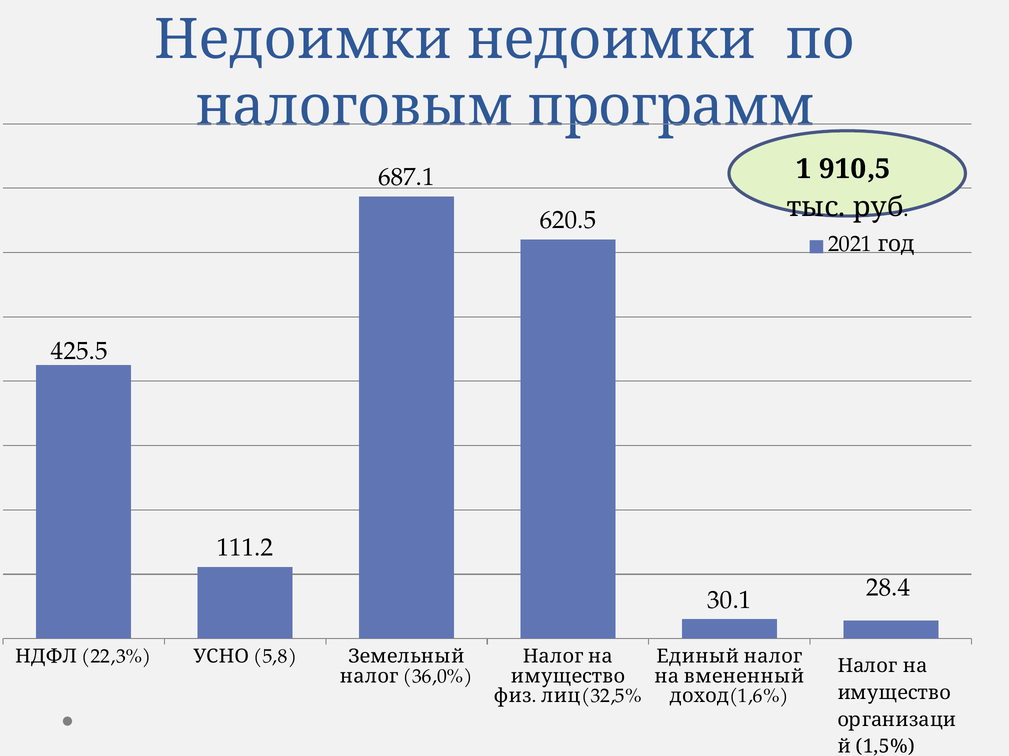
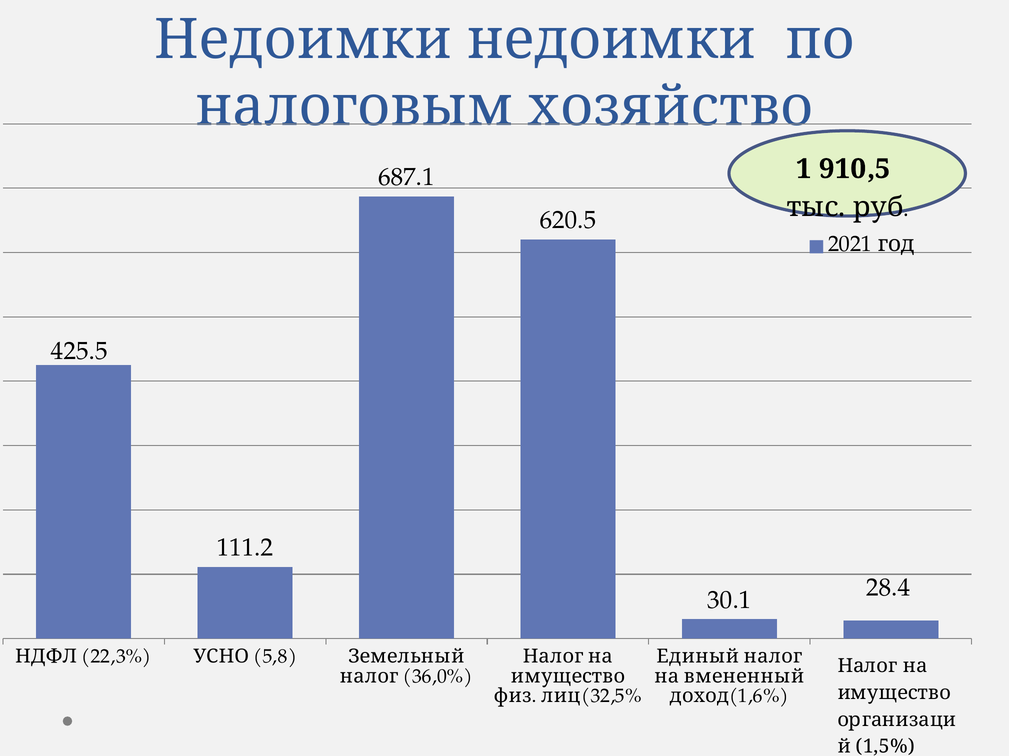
программ: программ -> хозяйство
